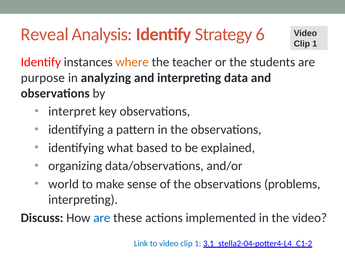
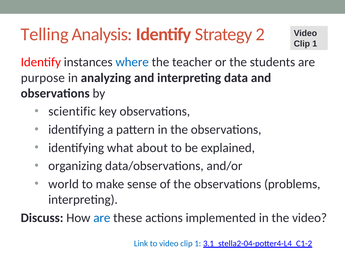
Reveal: Reveal -> Telling
6: 6 -> 2
where colour: orange -> blue
interpret: interpret -> scientific
based: based -> about
